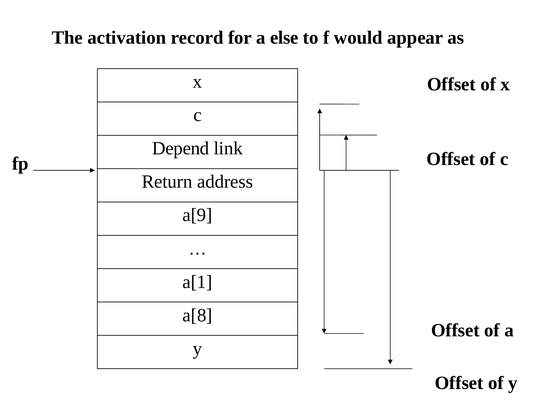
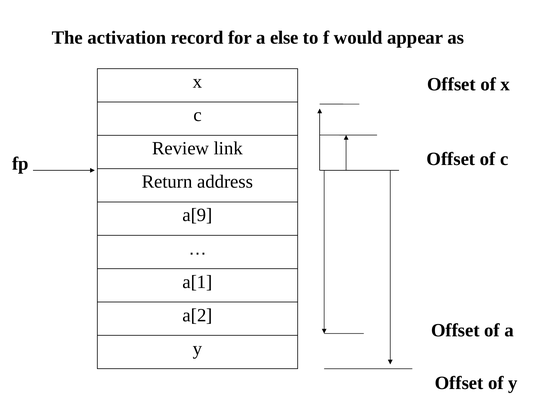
Depend: Depend -> Review
a[8: a[8 -> a[2
